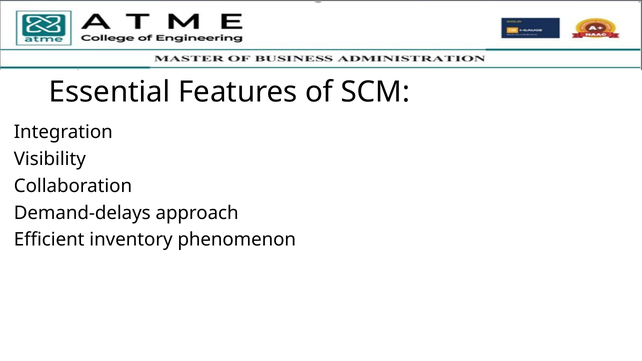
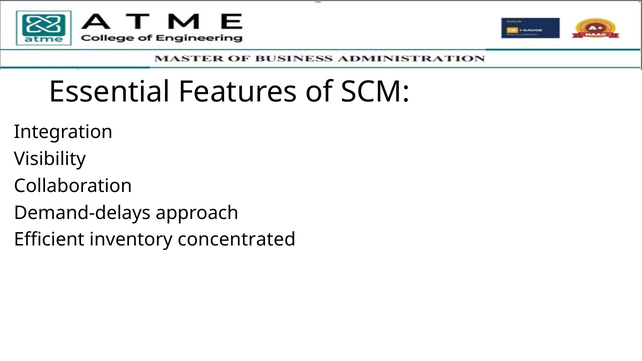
phenomenon: phenomenon -> concentrated
